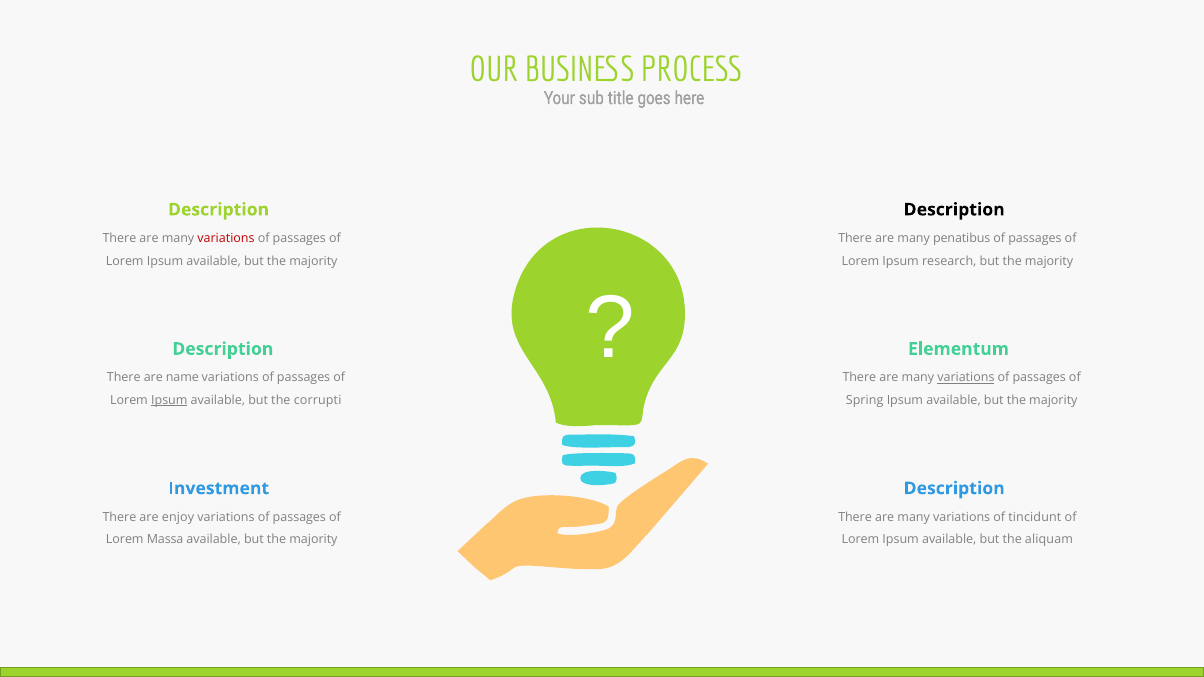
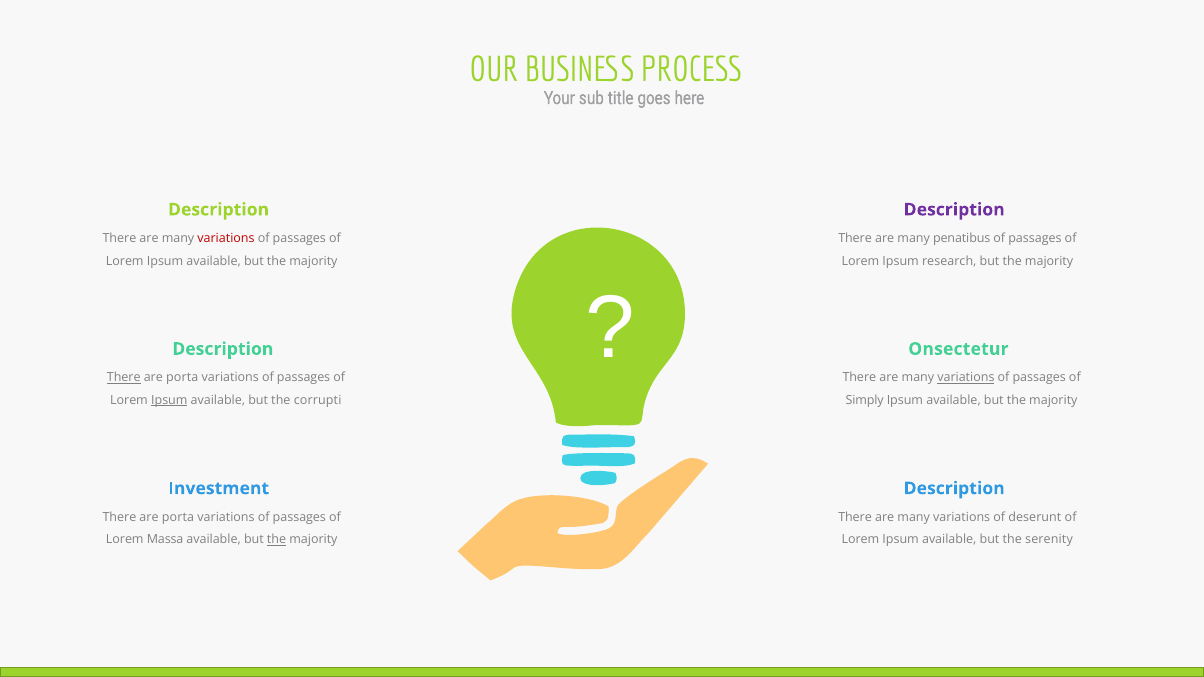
Description at (954, 210) colour: black -> purple
Elementum: Elementum -> Onsectetur
There at (124, 378) underline: none -> present
name at (182, 378): name -> porta
Spring: Spring -> Simply
enjoy at (178, 517): enjoy -> porta
tincidunt: tincidunt -> deserunt
the at (277, 540) underline: none -> present
aliquam: aliquam -> serenity
